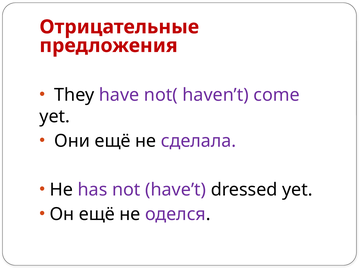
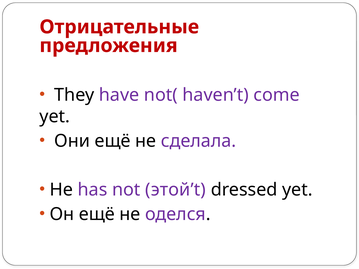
have’t: have’t -> этой’t
